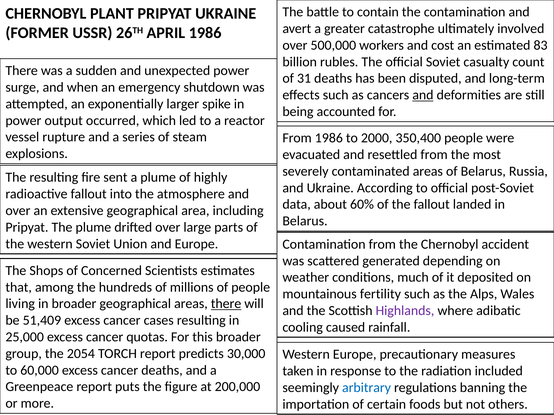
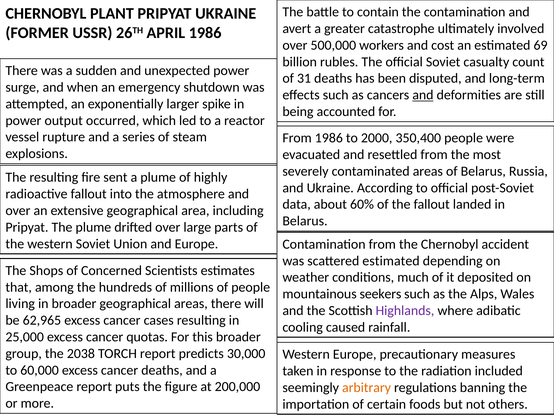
83: 83 -> 69
scattered generated: generated -> estimated
fertility: fertility -> seekers
there at (226, 304) underline: present -> none
51,409: 51,409 -> 62,965
2054: 2054 -> 2038
arbitrary colour: blue -> orange
